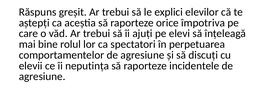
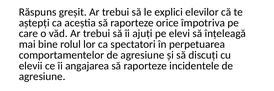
neputința: neputința -> angajarea
